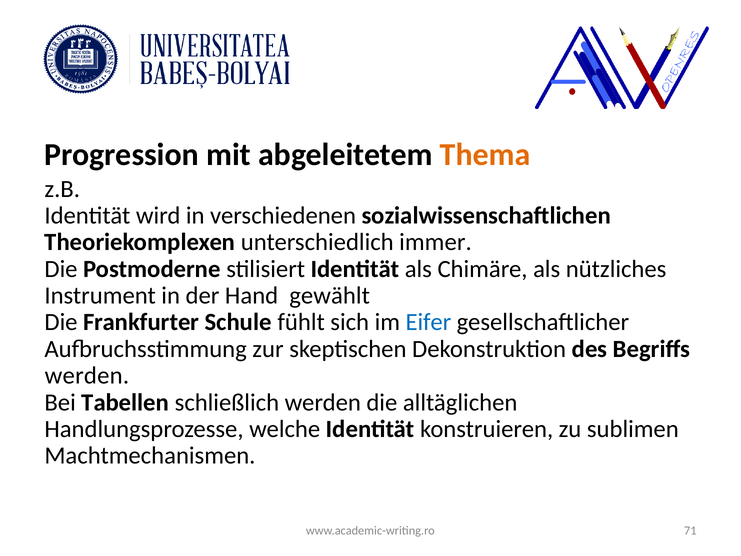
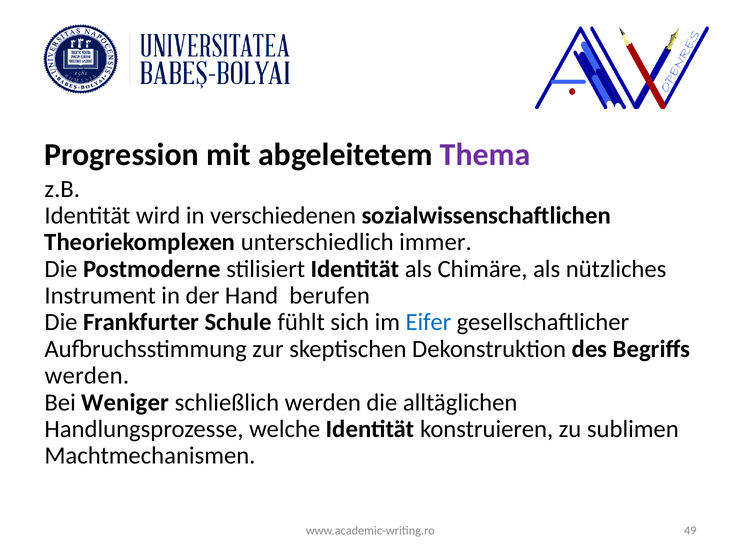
Thema colour: orange -> purple
gewählt: gewählt -> berufen
Tabellen: Tabellen -> Weniger
71: 71 -> 49
